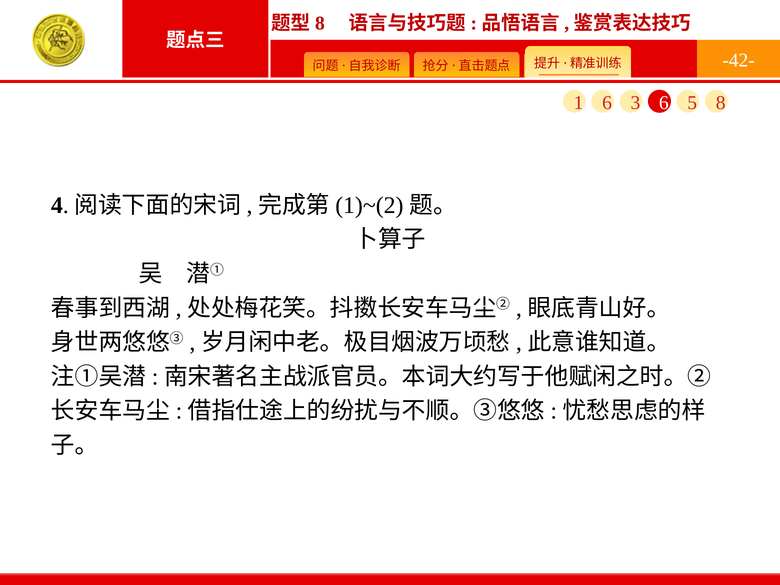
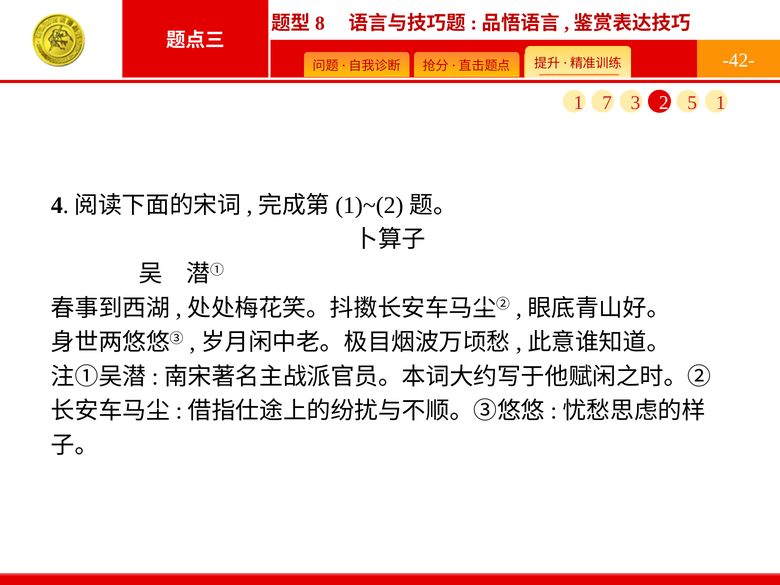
1 6: 6 -> 7
3 6: 6 -> 2
5 8: 8 -> 1
